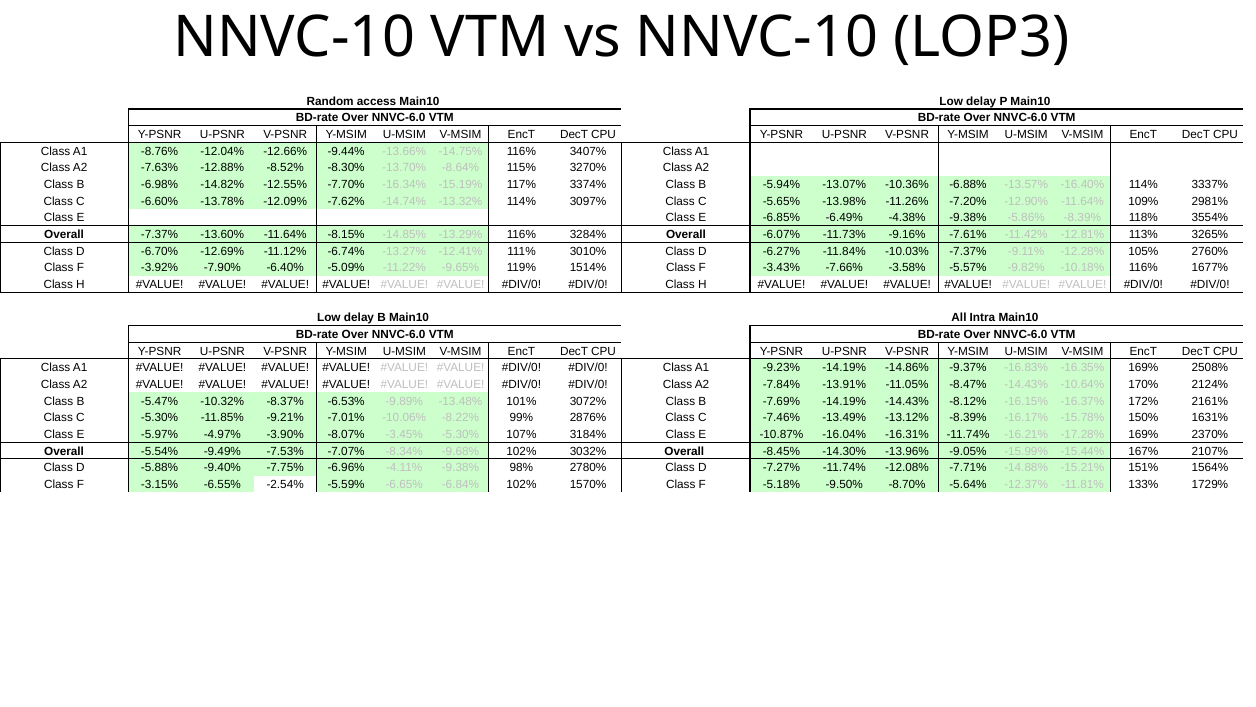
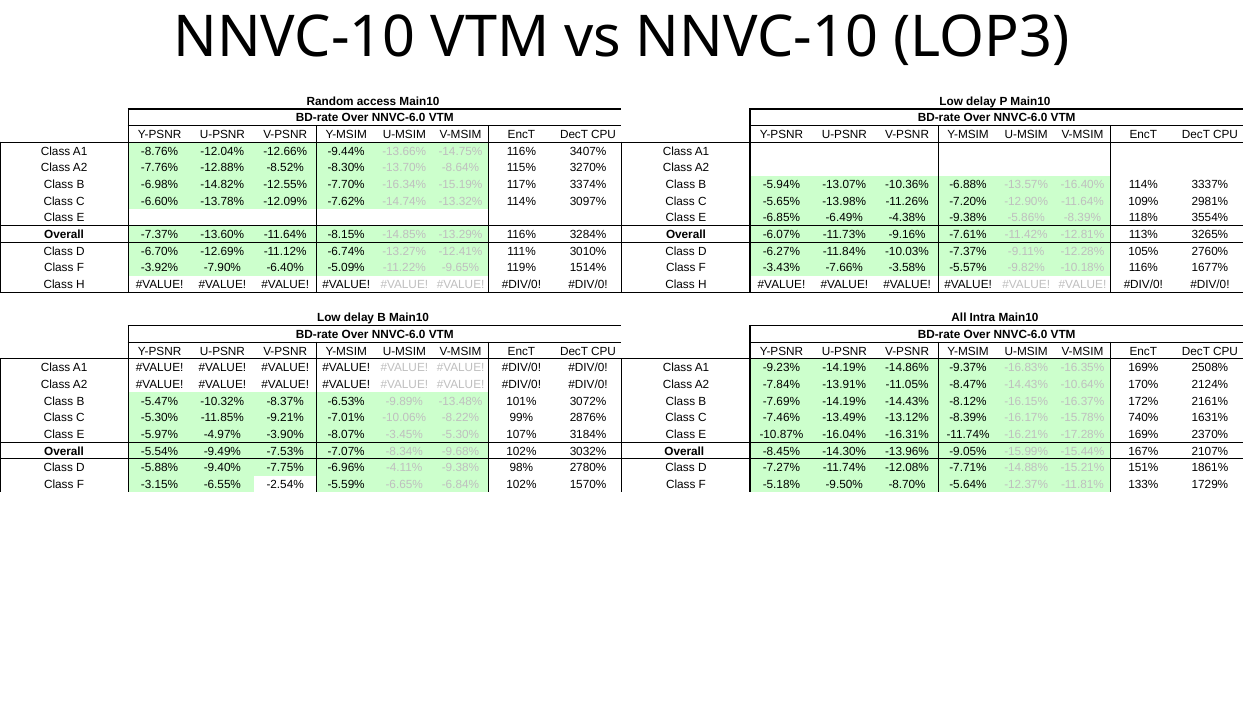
-7.63%: -7.63% -> -7.76%
150%: 150% -> 740%
1564%: 1564% -> 1861%
